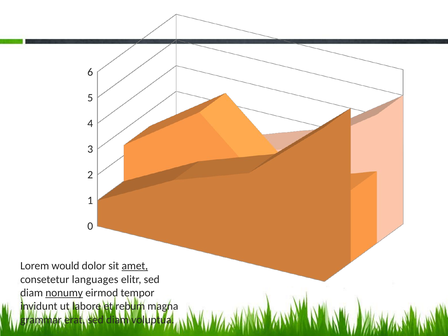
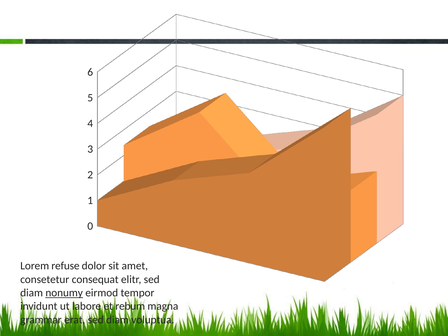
would: would -> refuse
amet underline: present -> none
languages: languages -> consequat
